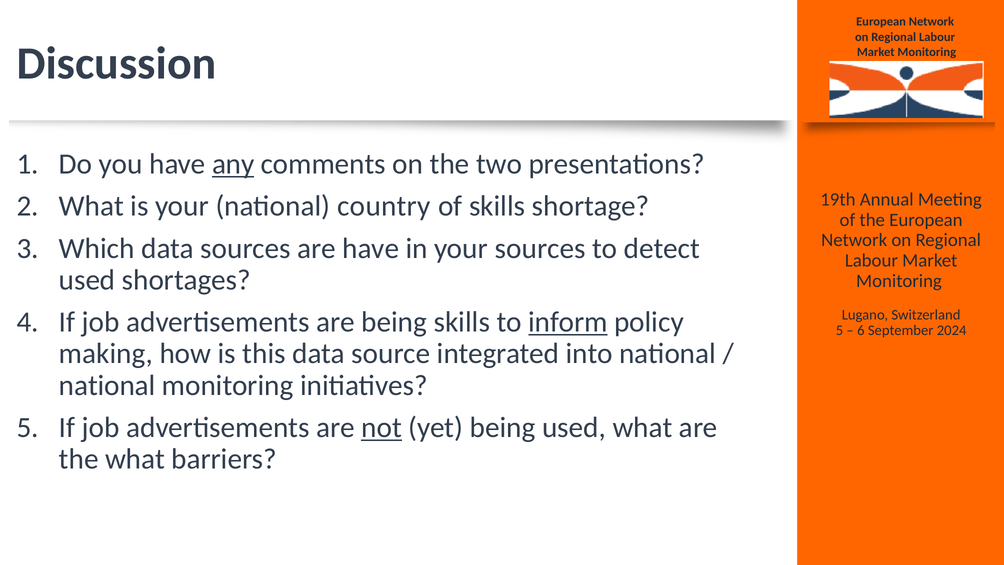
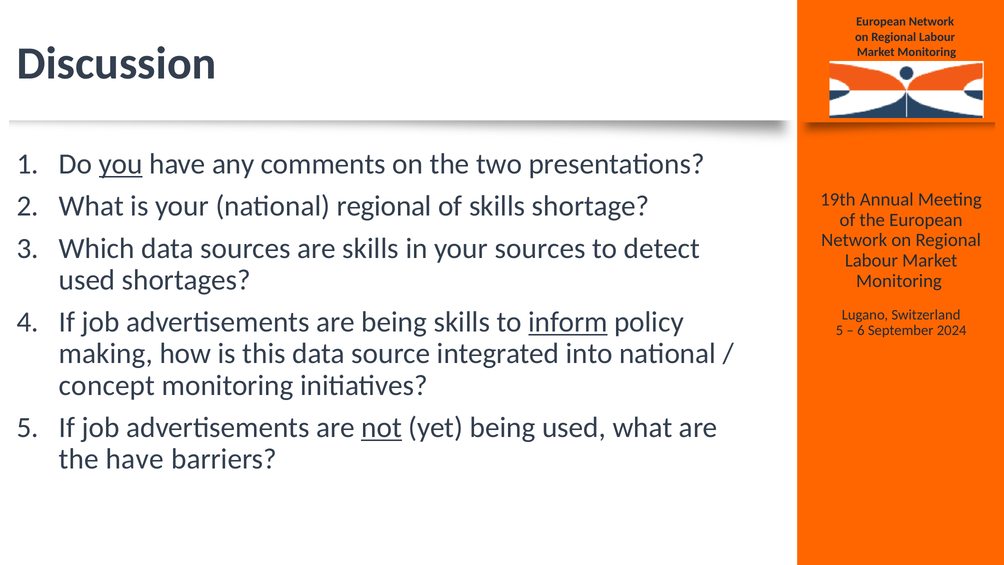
you underline: none -> present
any underline: present -> none
national country: country -> regional
are have: have -> skills
national at (107, 385): national -> concept
the what: what -> have
